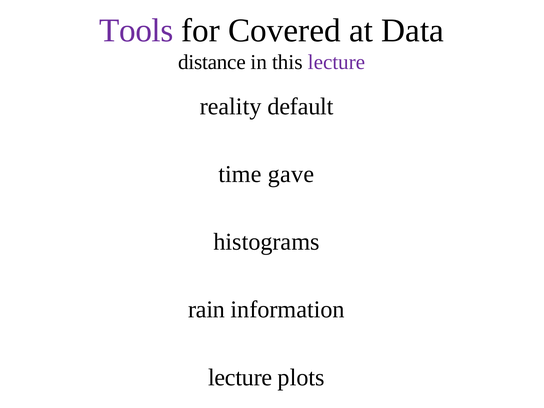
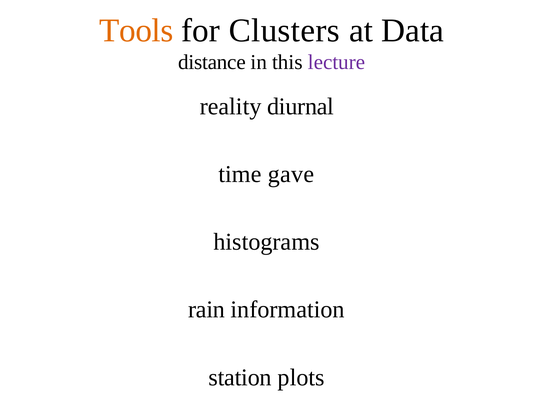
Tools colour: purple -> orange
Covered: Covered -> Clusters
default: default -> diurnal
lecture at (240, 377): lecture -> station
